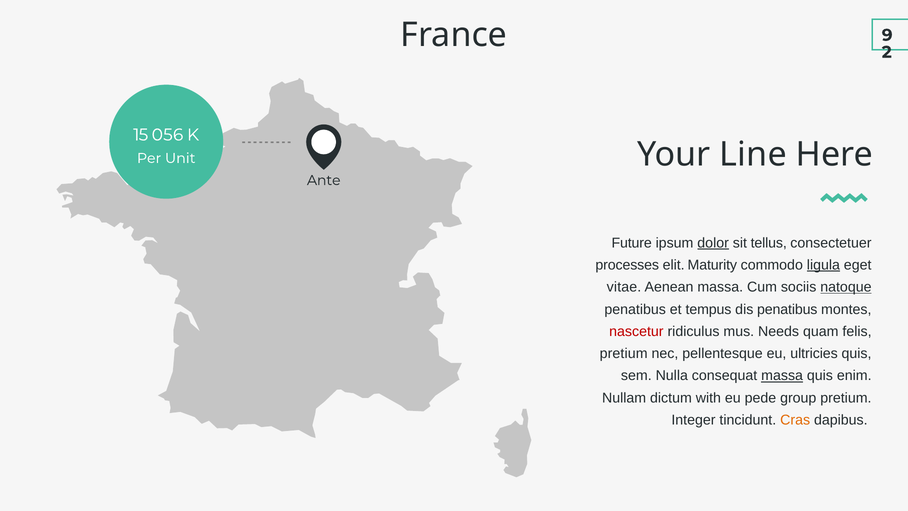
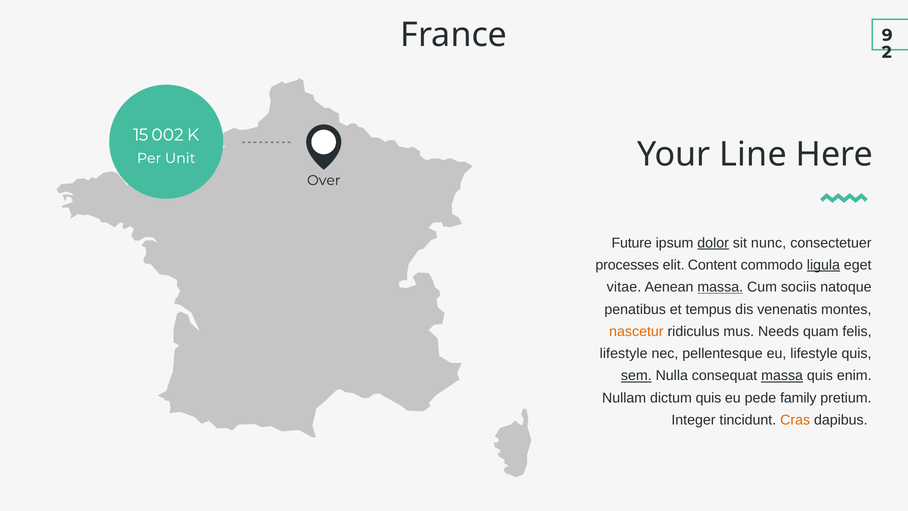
056: 056 -> 002
Ante: Ante -> Over
tellus: tellus -> nunc
Maturity: Maturity -> Content
massa at (720, 287) underline: none -> present
natoque underline: present -> none
dis penatibus: penatibus -> venenatis
nascetur colour: red -> orange
pretium at (624, 353): pretium -> lifestyle
eu ultricies: ultricies -> lifestyle
sem underline: none -> present
dictum with: with -> quis
group: group -> family
